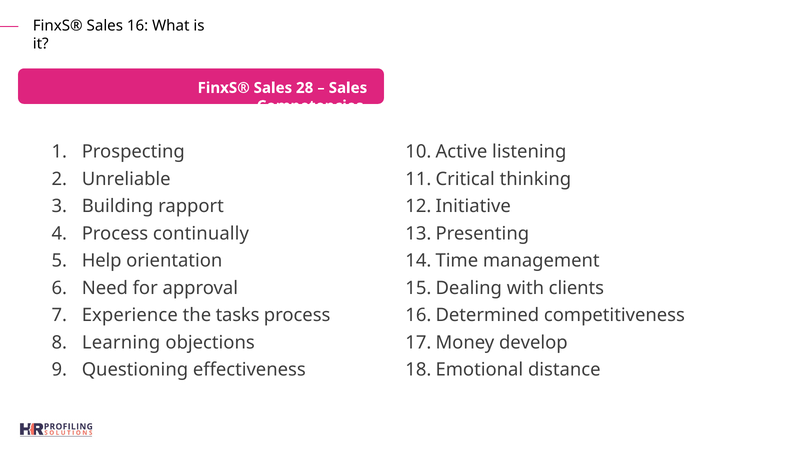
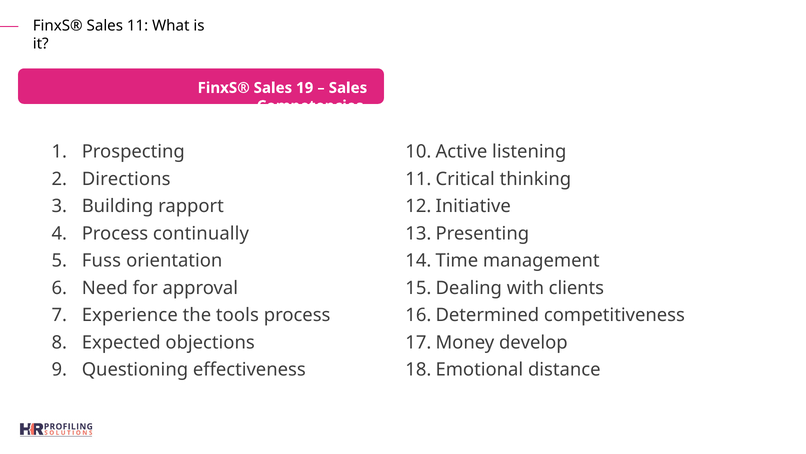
16: 16 -> 11
28: 28 -> 19
Unreliable: Unreliable -> Directions
Help: Help -> Fuss
tasks: tasks -> tools
Learning: Learning -> Expected
